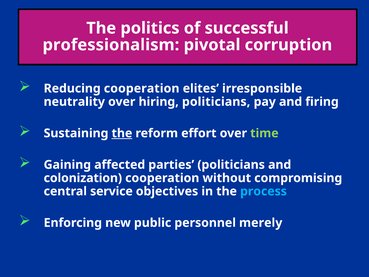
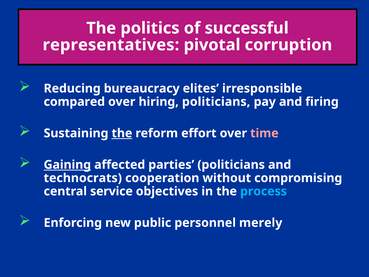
professionalism: professionalism -> representatives
Reducing cooperation: cooperation -> bureaucracy
neutrality: neutrality -> compared
time colour: light green -> pink
Gaining underline: none -> present
colonization: colonization -> technocrats
